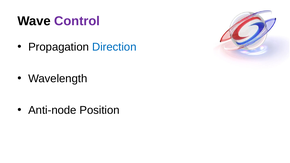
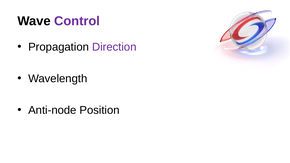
Direction colour: blue -> purple
